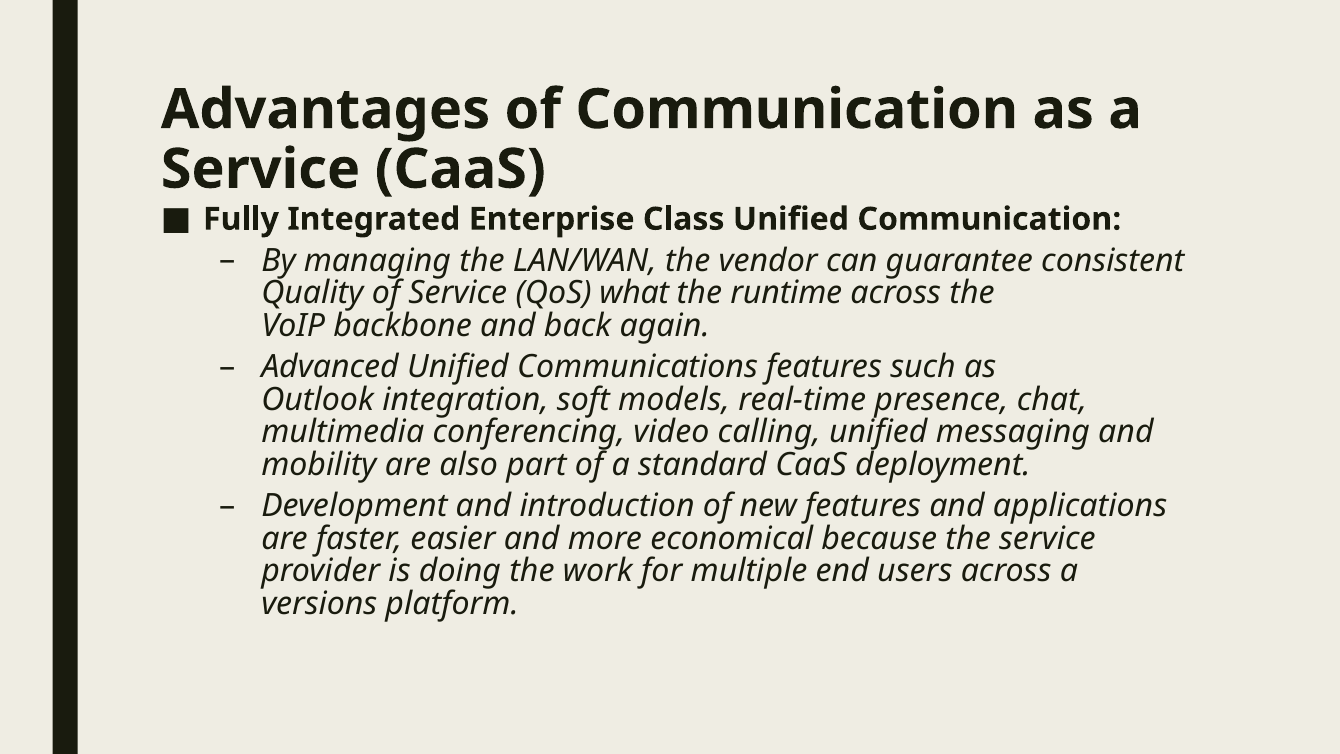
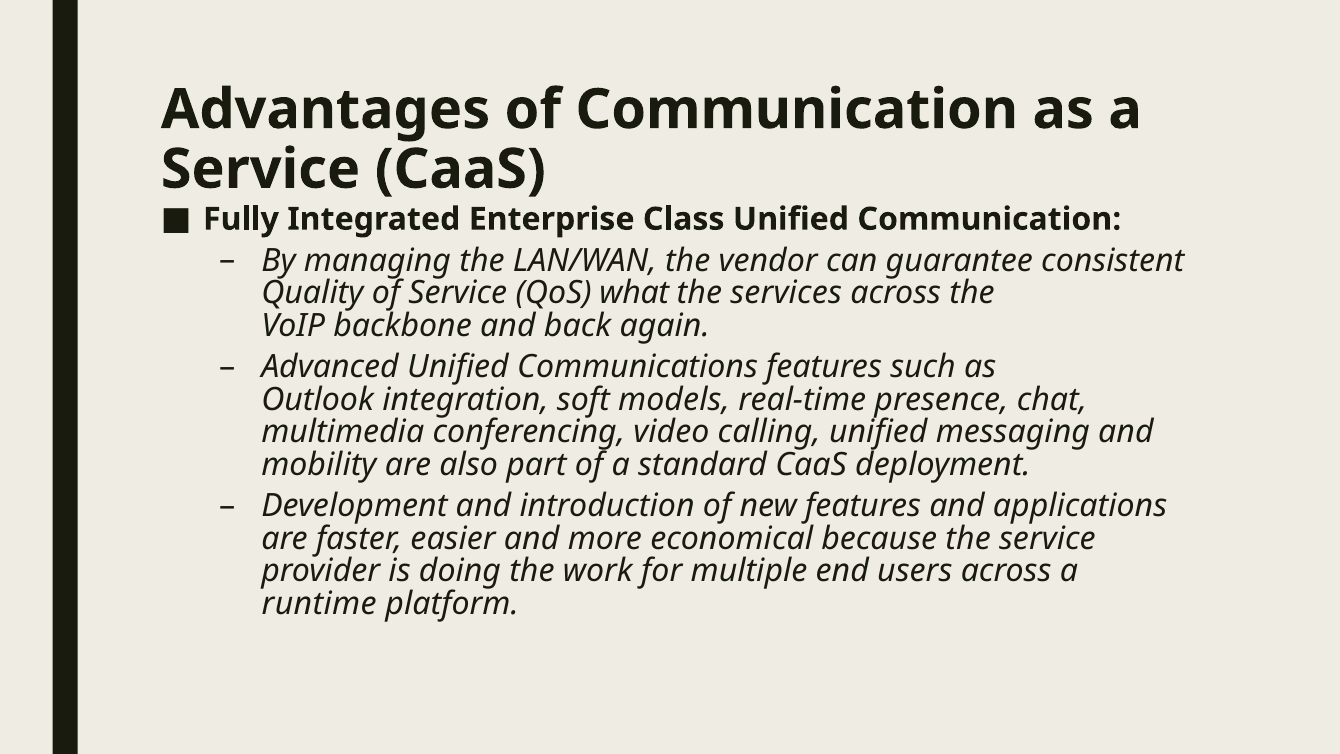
runtime: runtime -> services
versions: versions -> runtime
